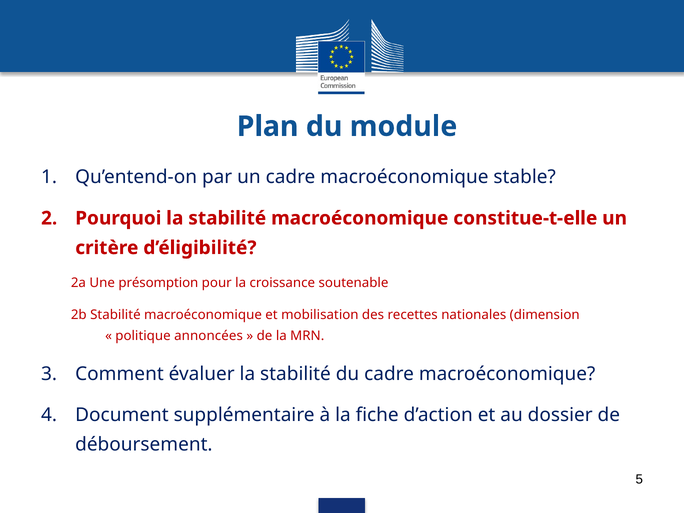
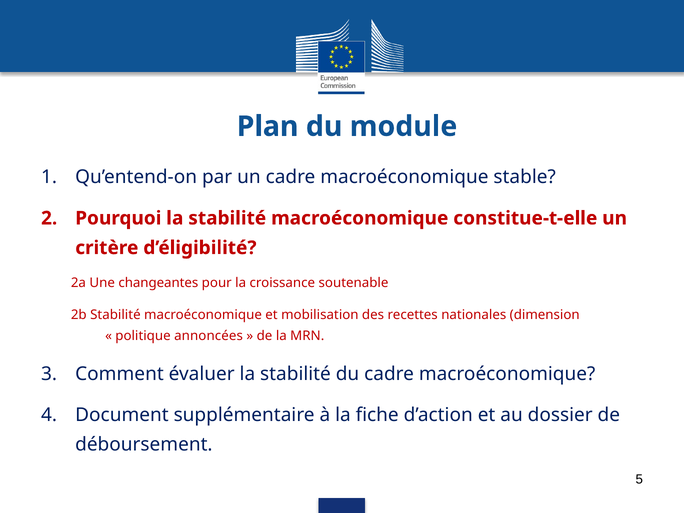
présomption: présomption -> changeantes
